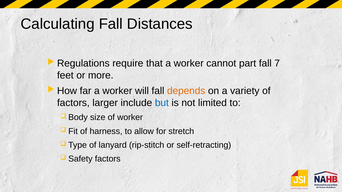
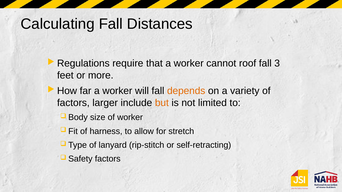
part: part -> roof
7: 7 -> 3
but colour: blue -> orange
